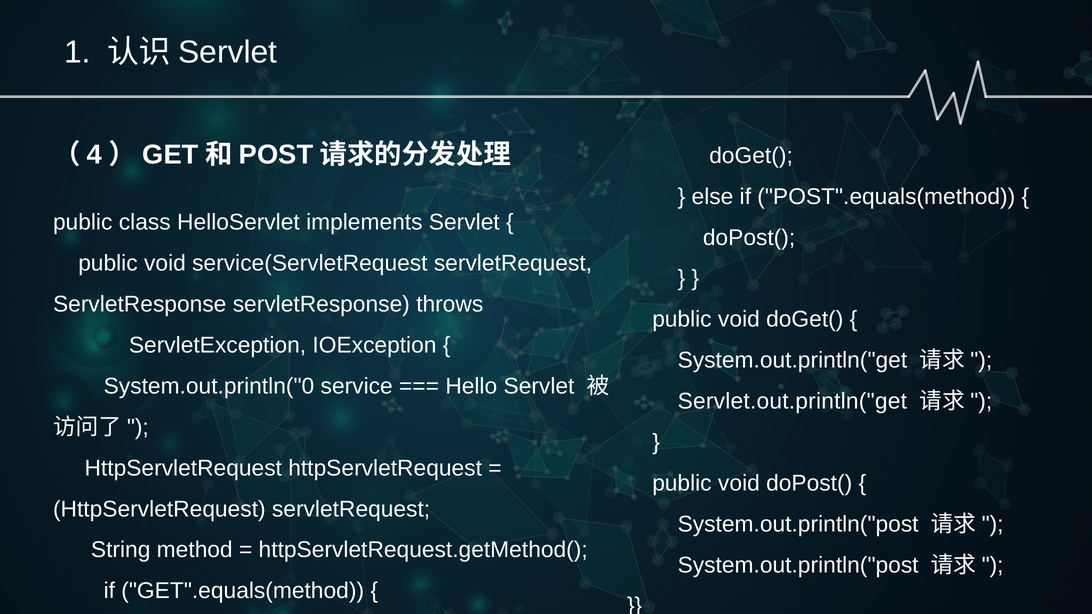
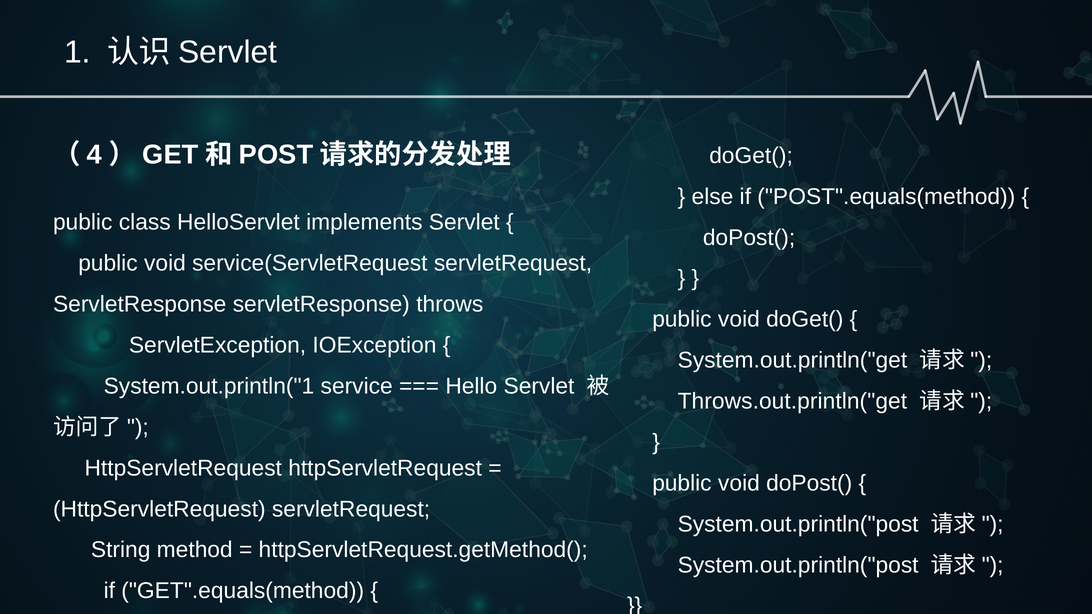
System.out.println("0: System.out.println("0 -> System.out.println("1
Servlet.out.println("get: Servlet.out.println("get -> Throws.out.println("get
